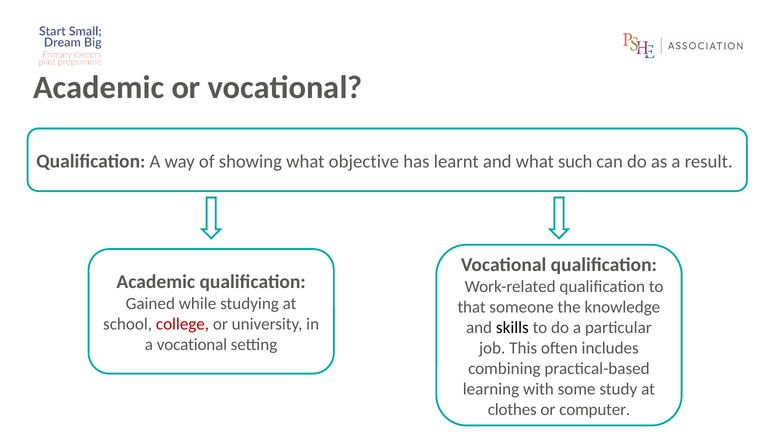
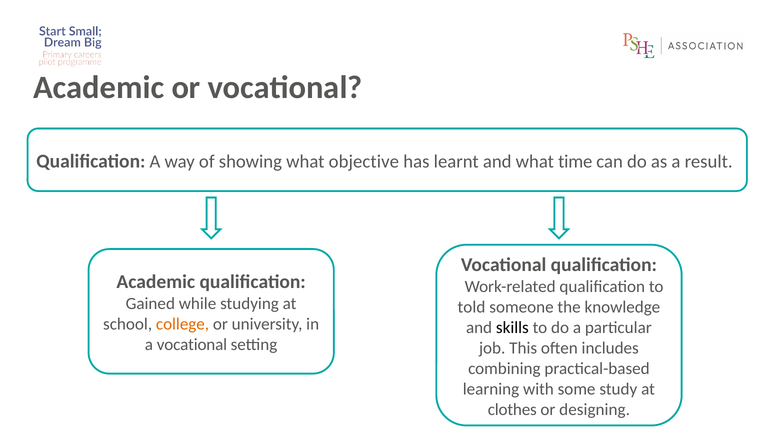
such: such -> time
that: that -> told
college colour: red -> orange
computer: computer -> designing
